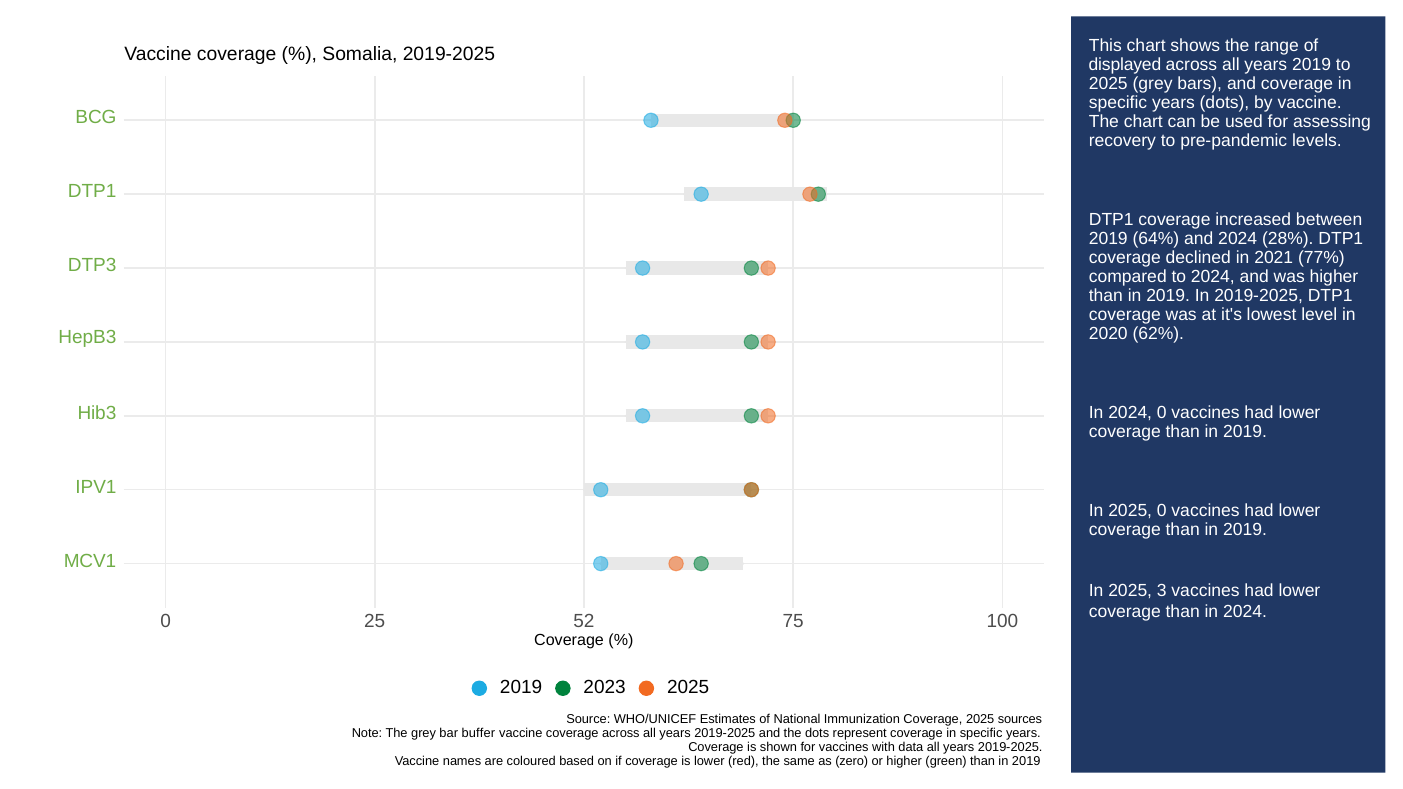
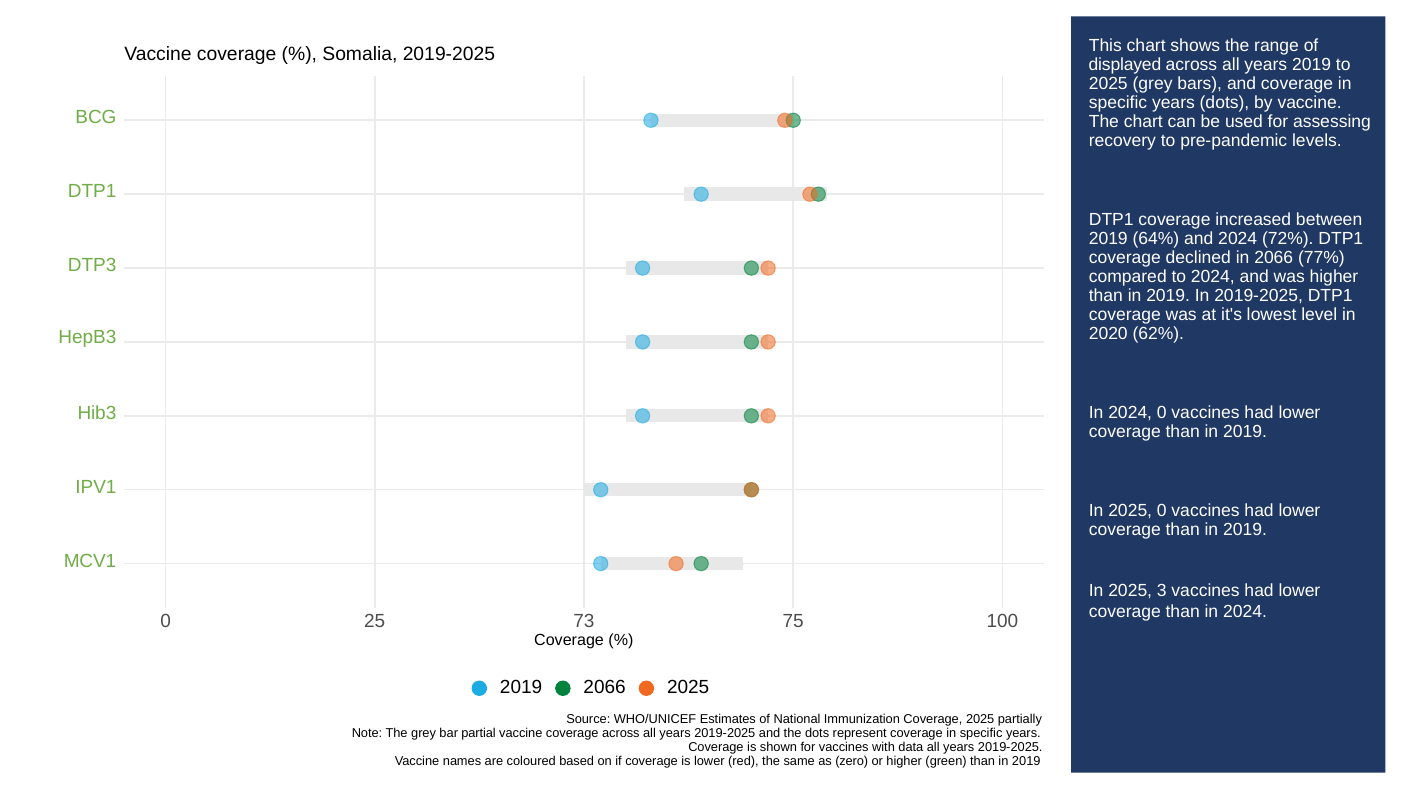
28%: 28% -> 72%
in 2021: 2021 -> 2066
52: 52 -> 73
2019 2023: 2023 -> 2066
sources: sources -> partially
buffer: buffer -> partial
